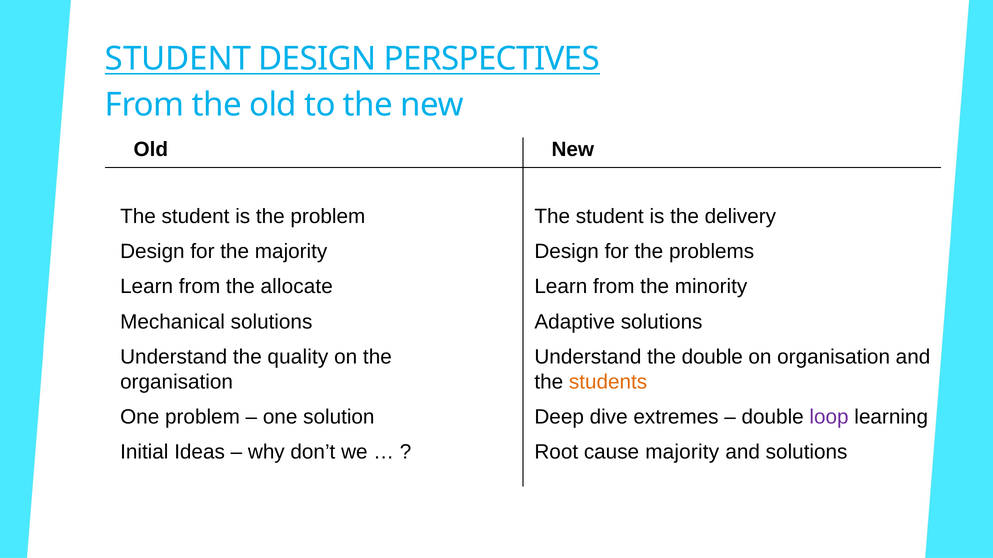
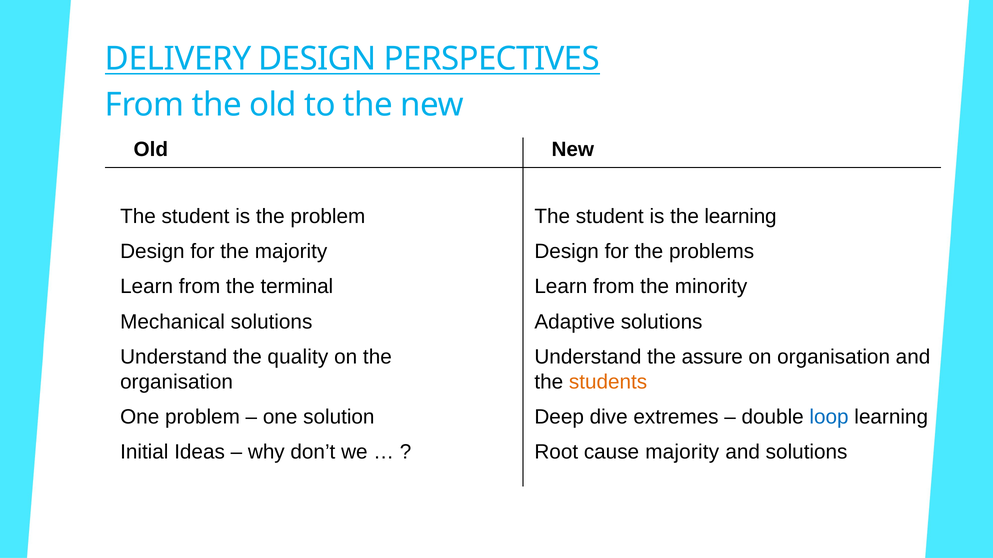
STUDENT at (178, 59): STUDENT -> DELIVERY
the delivery: delivery -> learning
allocate: allocate -> terminal
the double: double -> assure
loop colour: purple -> blue
